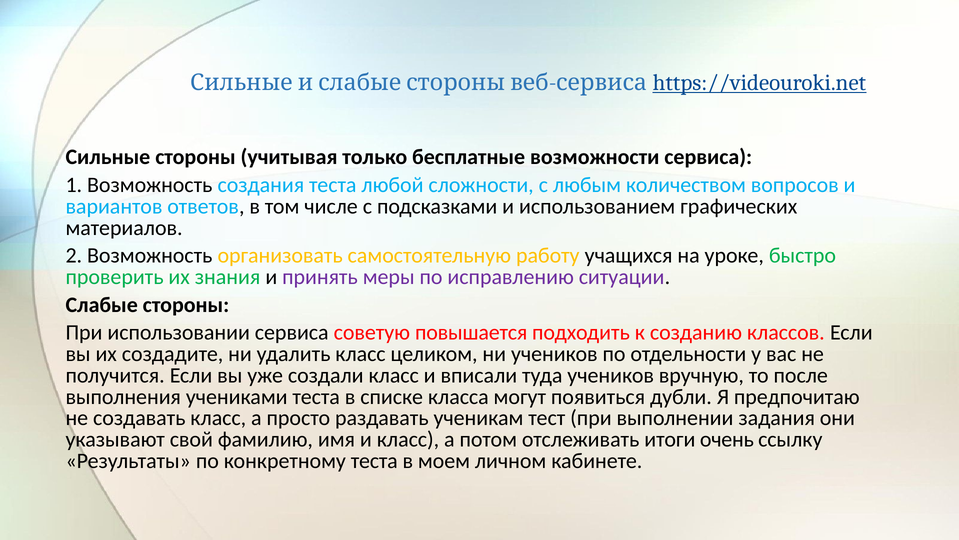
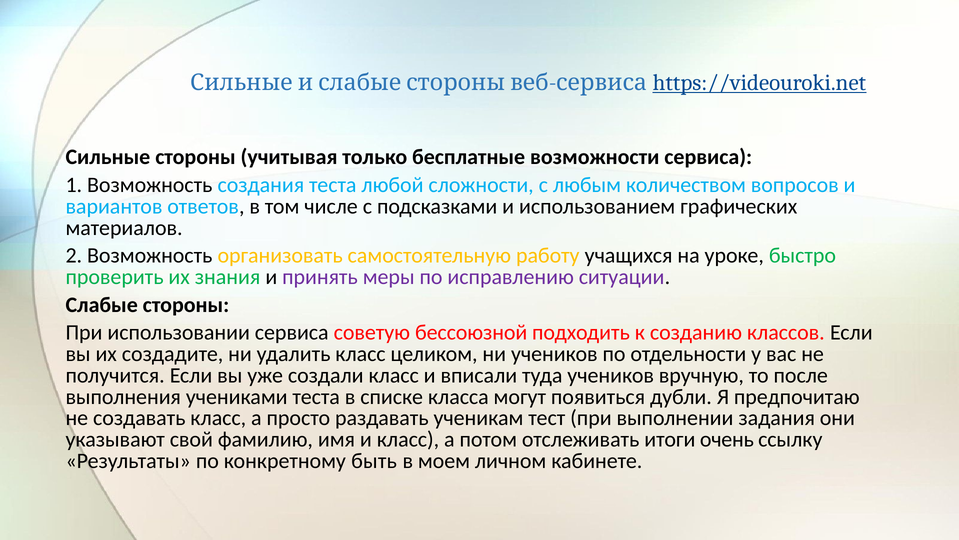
повышается: повышается -> бессоюзной
конкретному теста: теста -> быть
